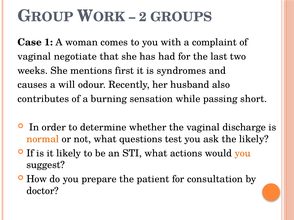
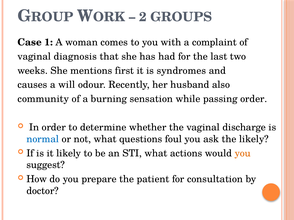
negotiate: negotiate -> diagnosis
contributes: contributes -> community
passing short: short -> order
normal colour: orange -> blue
test: test -> foul
